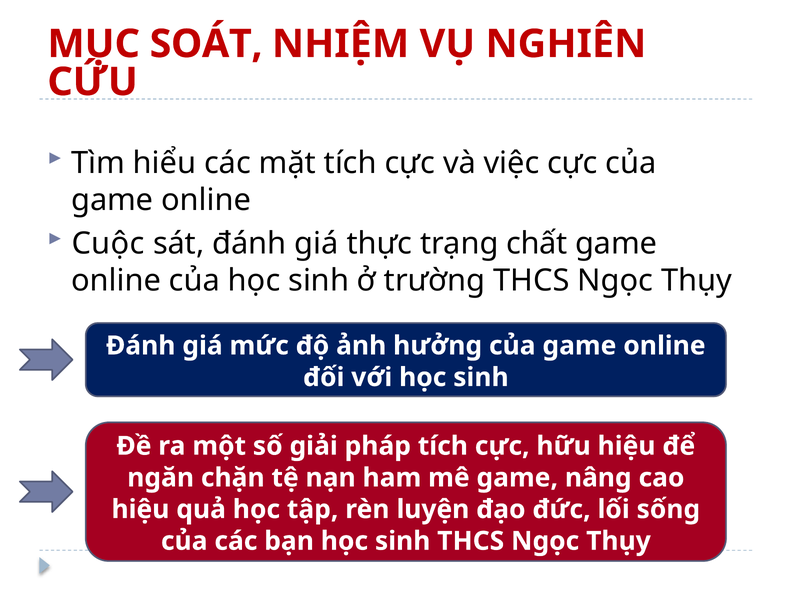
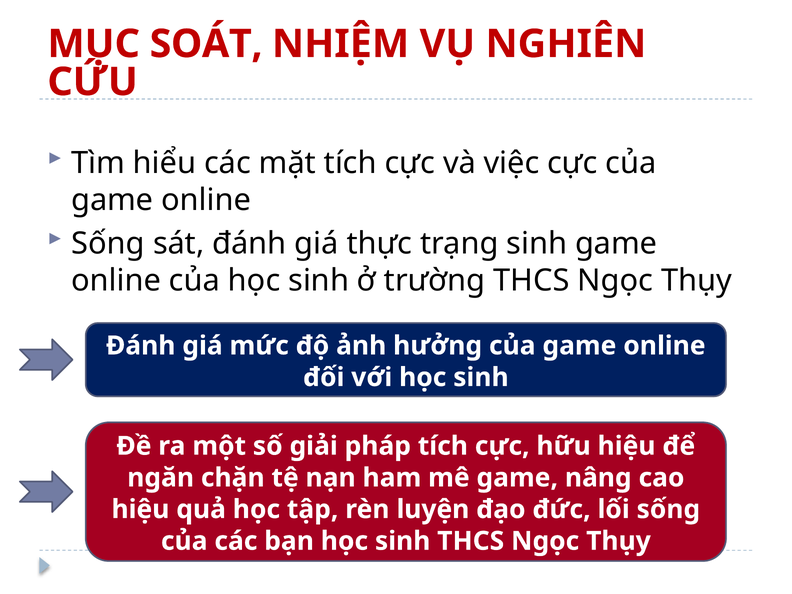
Cuộc at (108, 243): Cuộc -> Sống
trạng chất: chất -> sinh
